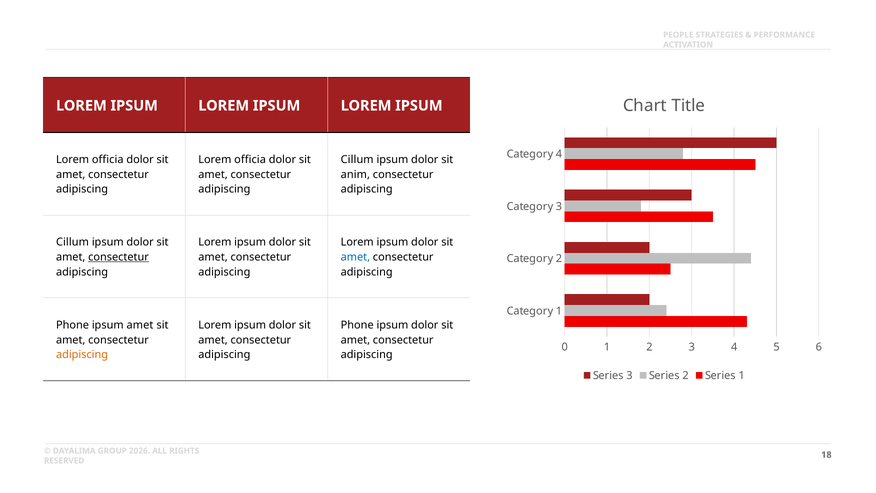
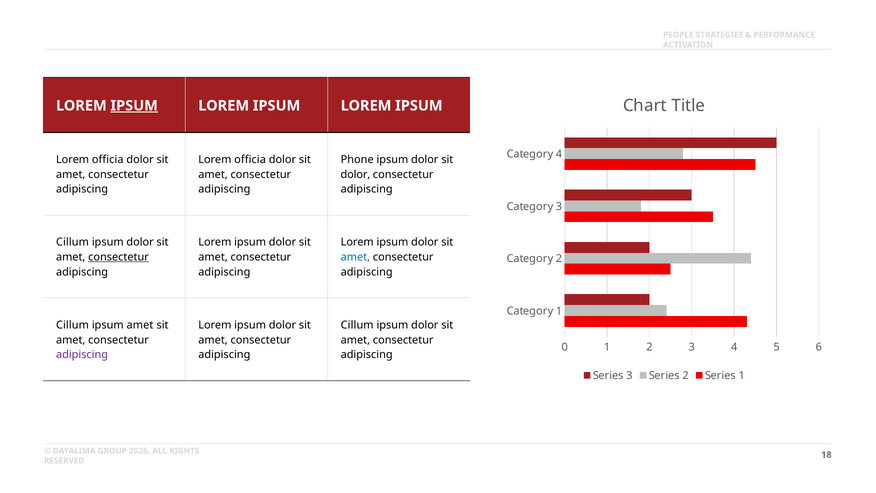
IPSUM at (134, 106) underline: none -> present
Cillum at (357, 159): Cillum -> Phone
anim at (355, 174): anim -> dolor
Phone at (73, 325): Phone -> Cillum
Phone at (357, 325): Phone -> Cillum
adipiscing at (82, 355) colour: orange -> purple
